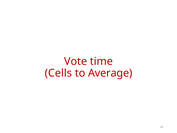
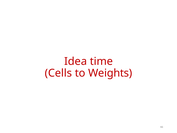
Vote: Vote -> Idea
Average: Average -> Weights
